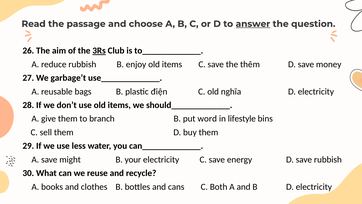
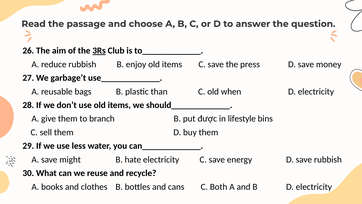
answer underline: present -> none
thêm: thêm -> press
điện: điện -> than
nghĩa: nghĩa -> when
word: word -> được
your: your -> hate
